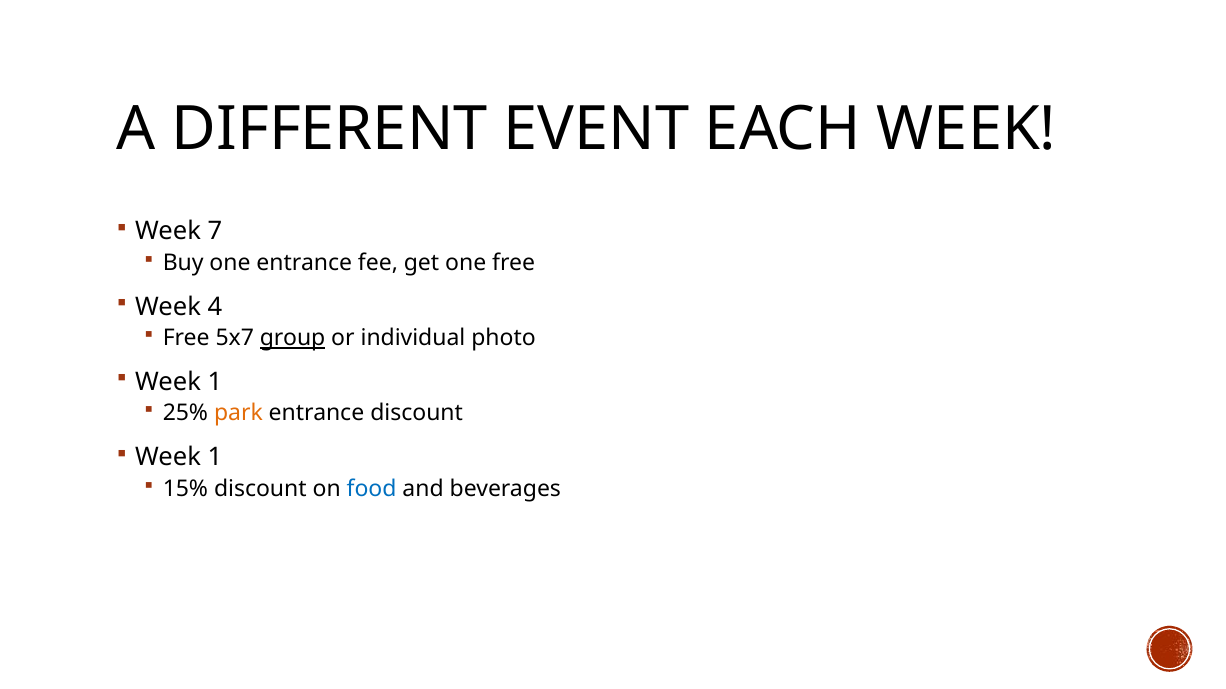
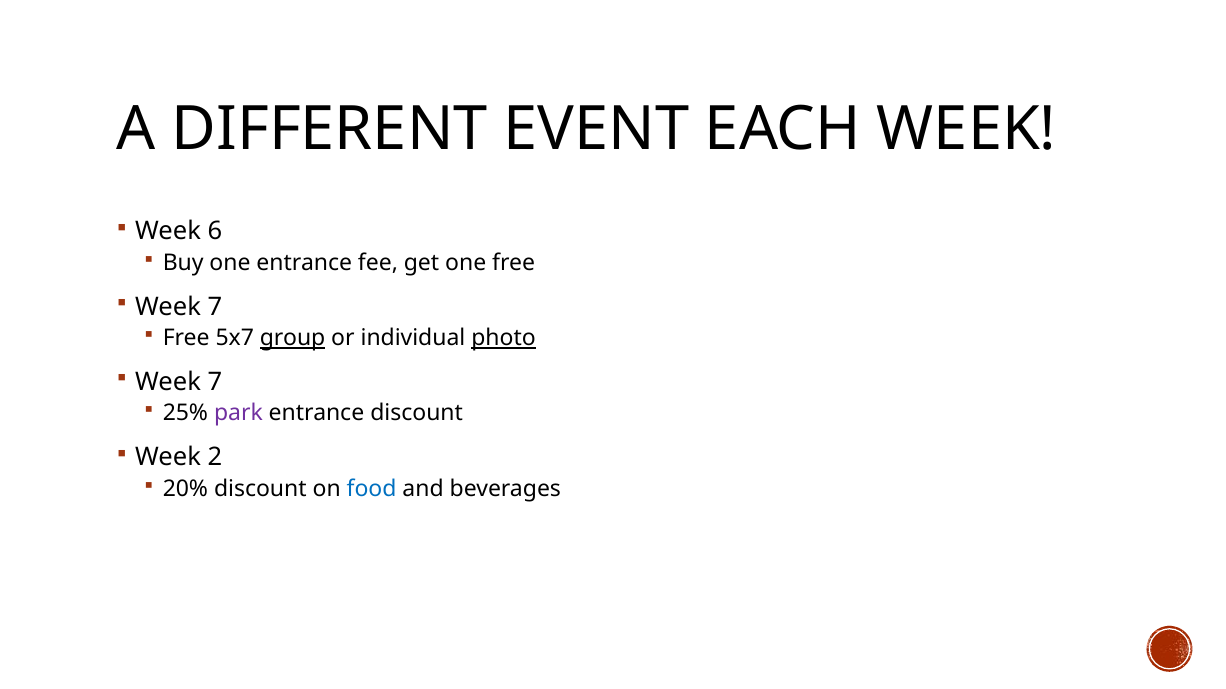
7: 7 -> 6
4 at (215, 307): 4 -> 7
photo underline: none -> present
1 at (215, 382): 1 -> 7
park colour: orange -> purple
1 at (215, 458): 1 -> 2
15%: 15% -> 20%
